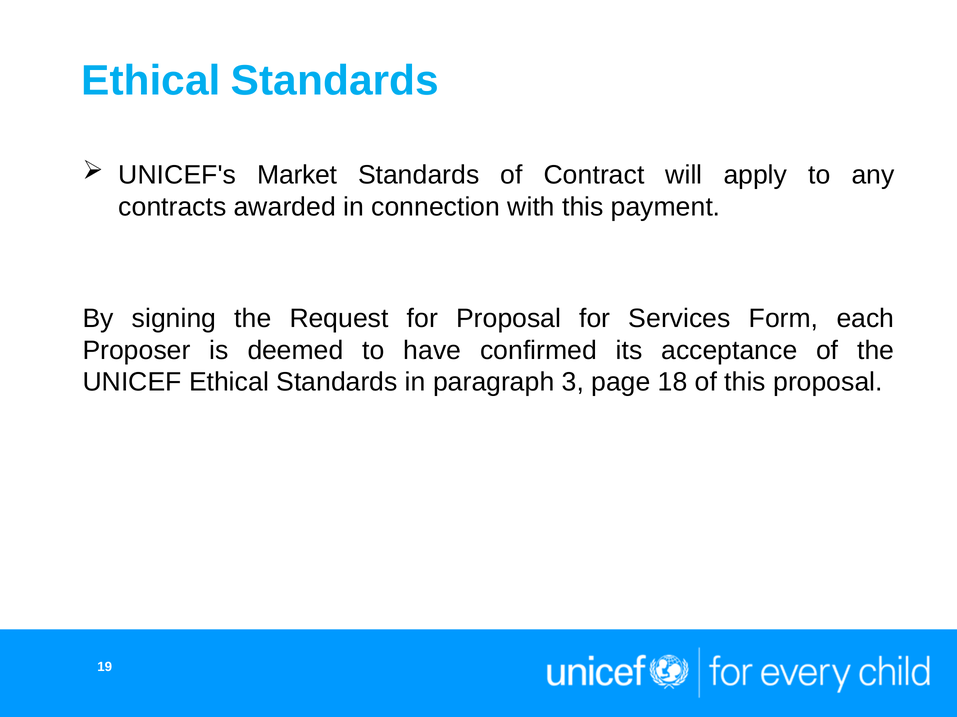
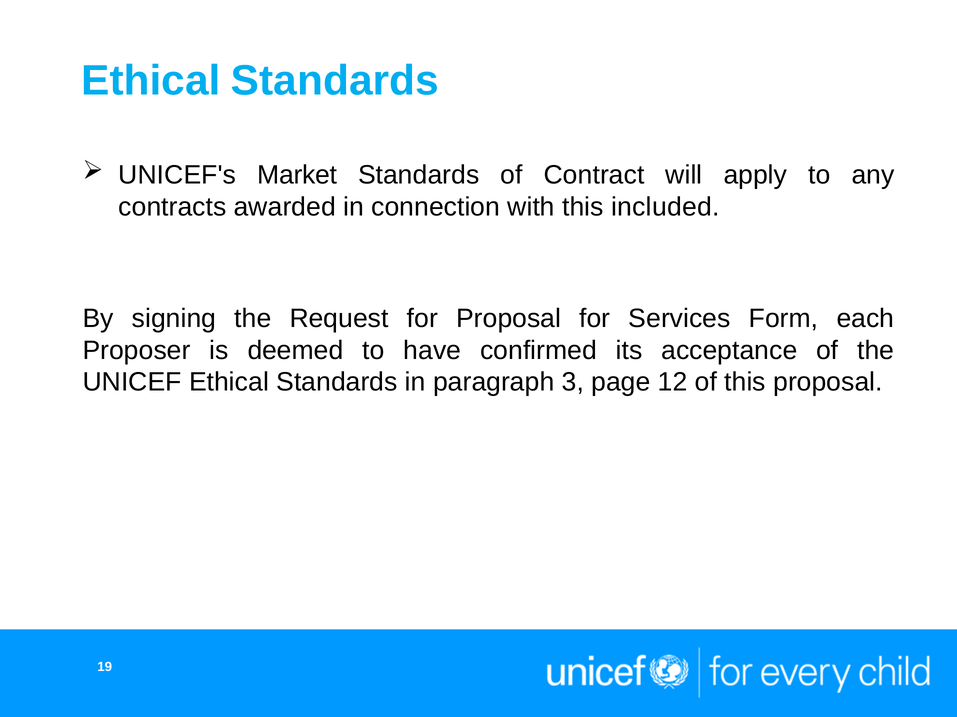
payment: payment -> included
18: 18 -> 12
